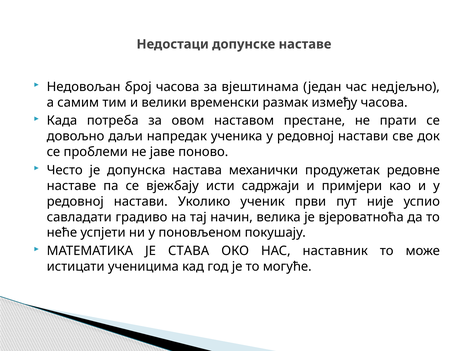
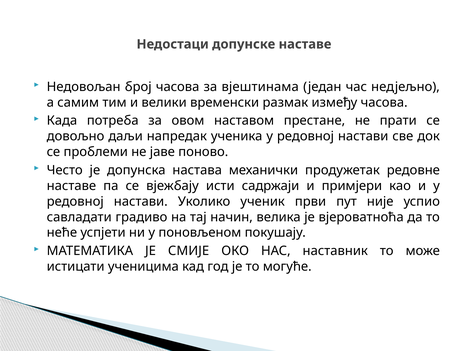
СТАВА: СТАВА -> СМИЈЕ
